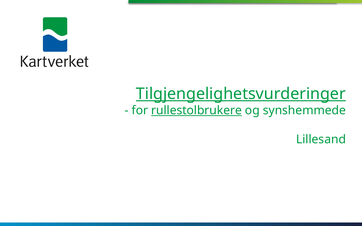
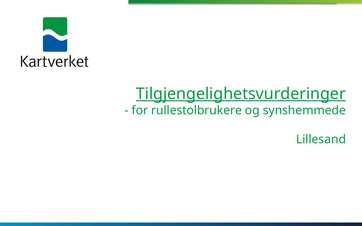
rullestolbrukere underline: present -> none
